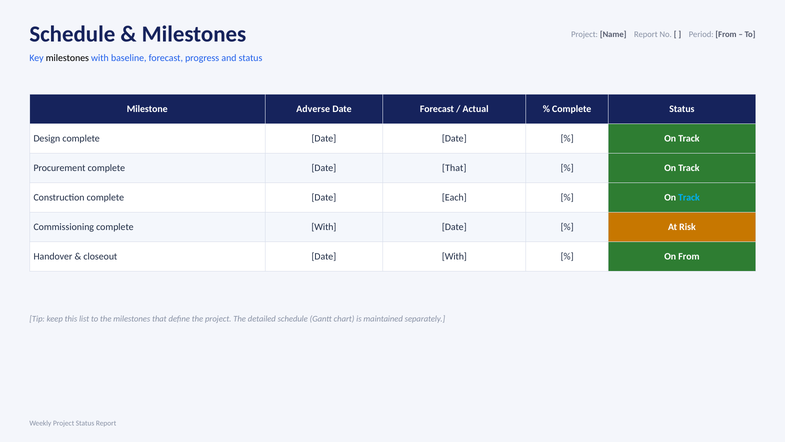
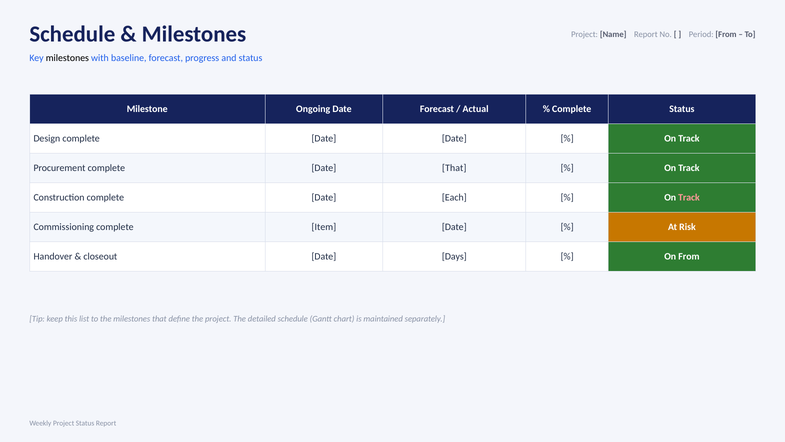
Adverse: Adverse -> Ongoing
Track at (689, 197) colour: light blue -> pink
complete With: With -> Item
Date With: With -> Days
